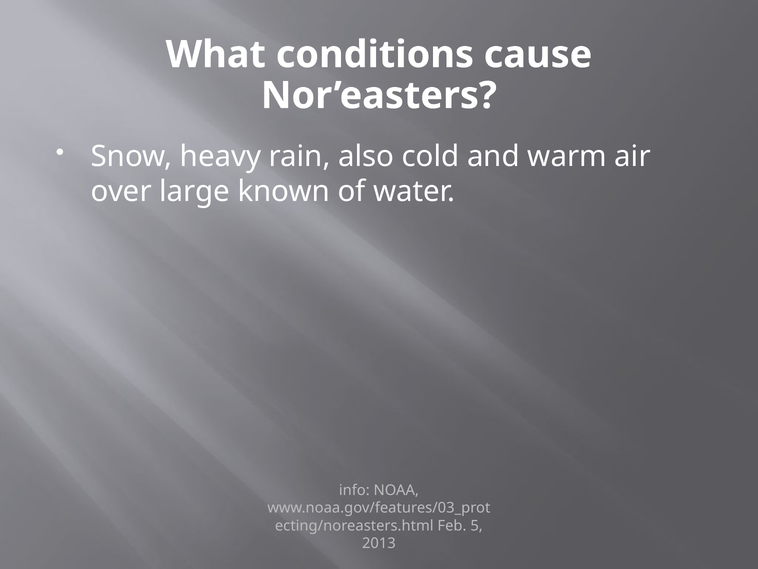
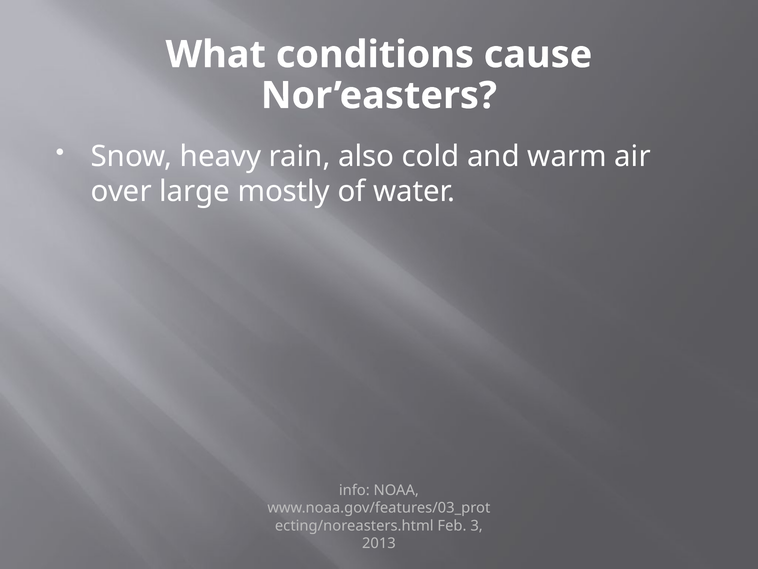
known: known -> mostly
5: 5 -> 3
